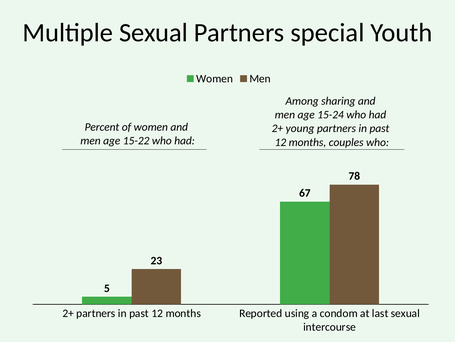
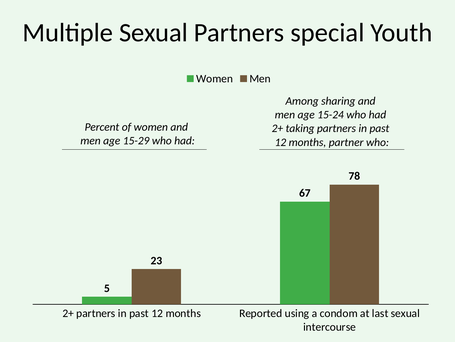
young: young -> taking
15-22: 15-22 -> 15-29
couples: couples -> partner
